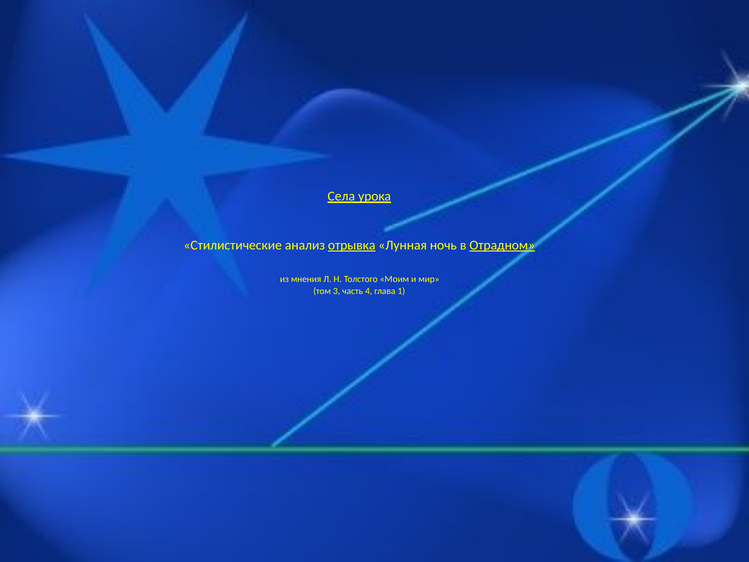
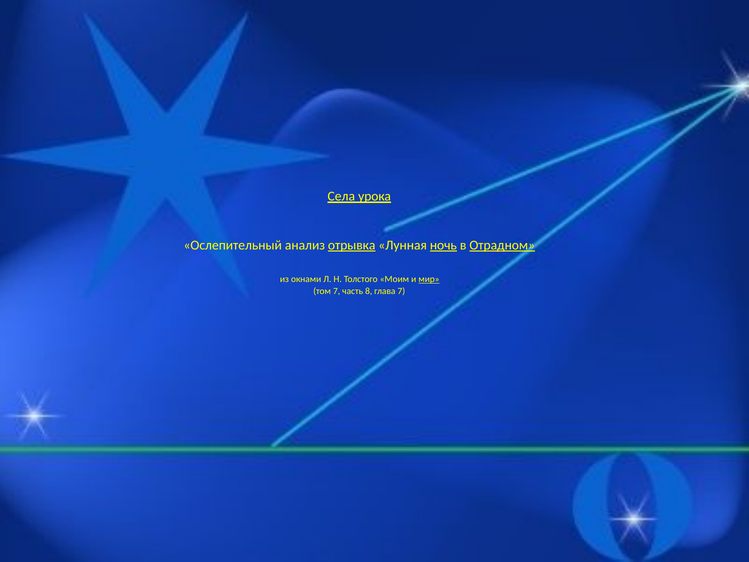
Стилистические: Стилистические -> Ослепительный
ночь underline: none -> present
мнения: мнения -> окнами
мир underline: none -> present
том 3: 3 -> 7
4: 4 -> 8
глава 1: 1 -> 7
